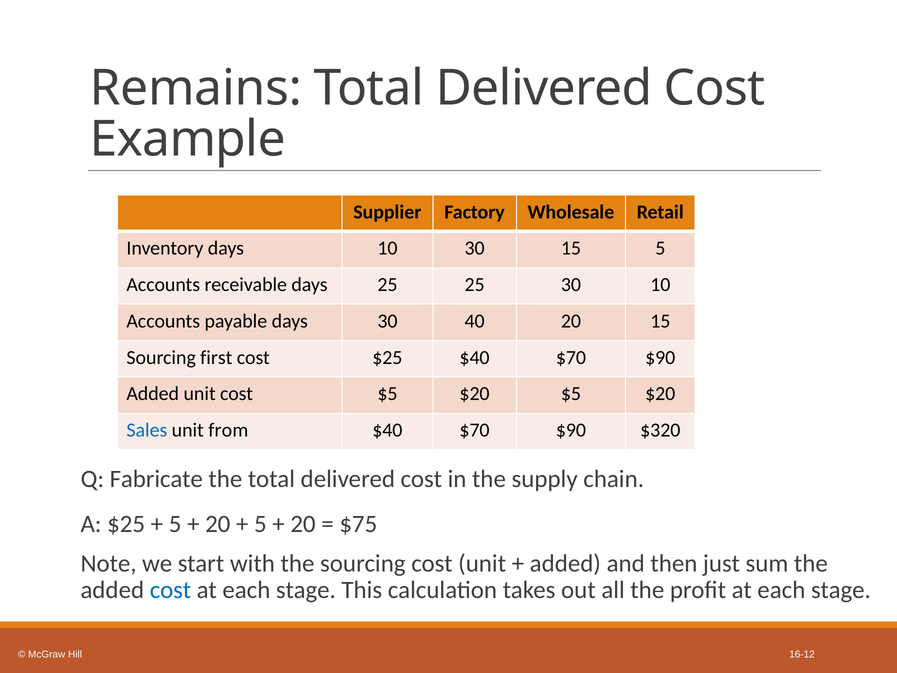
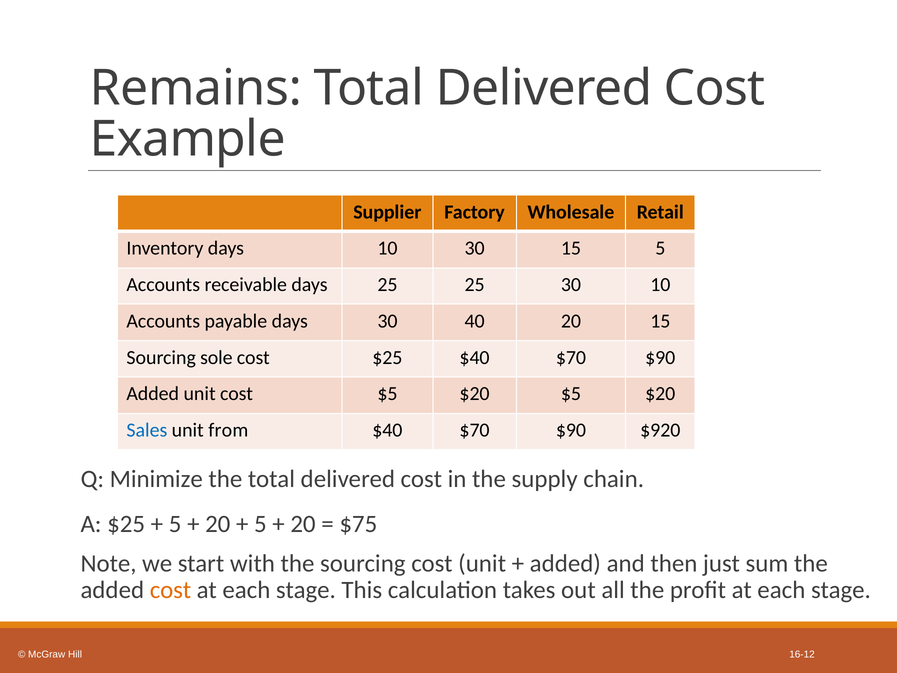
first: first -> sole
$320: $320 -> $920
Fabricate: Fabricate -> Minimize
cost at (170, 590) colour: blue -> orange
